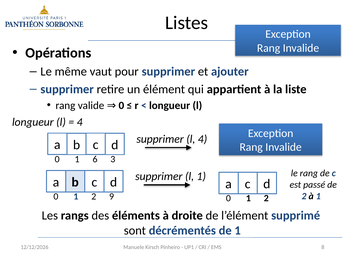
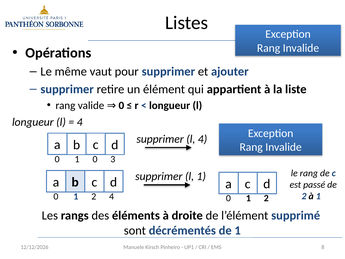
1 6: 6 -> 0
2 9: 9 -> 4
